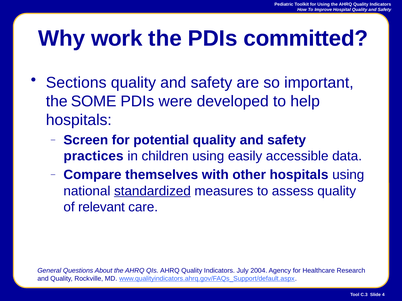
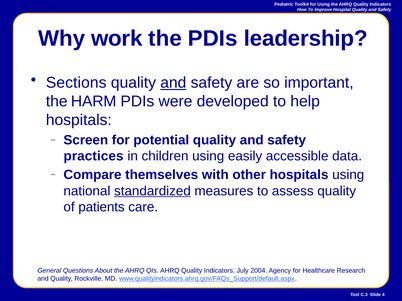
committed: committed -> leadership
and at (173, 83) underline: none -> present
SOME: SOME -> HARM
relevant: relevant -> patients
